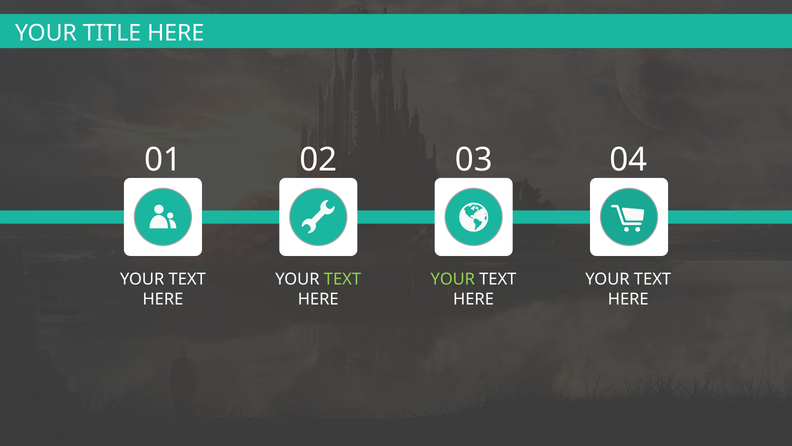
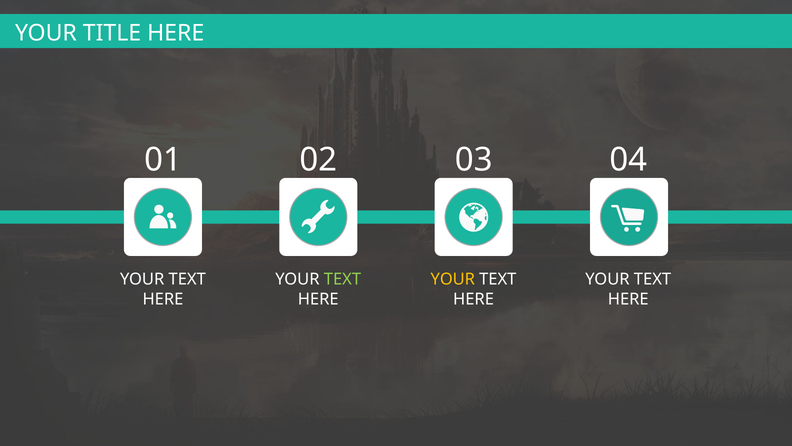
YOUR at (453, 279) colour: light green -> yellow
